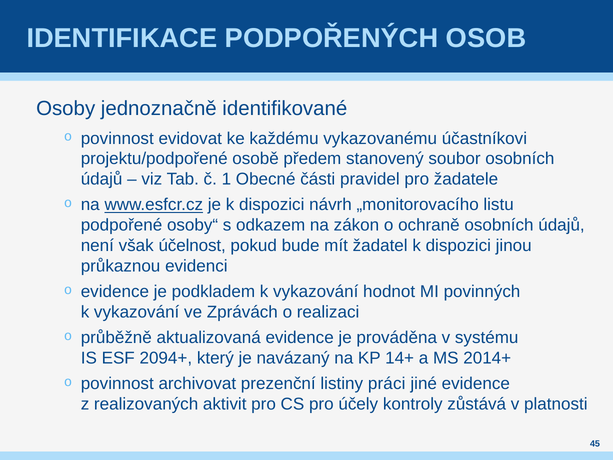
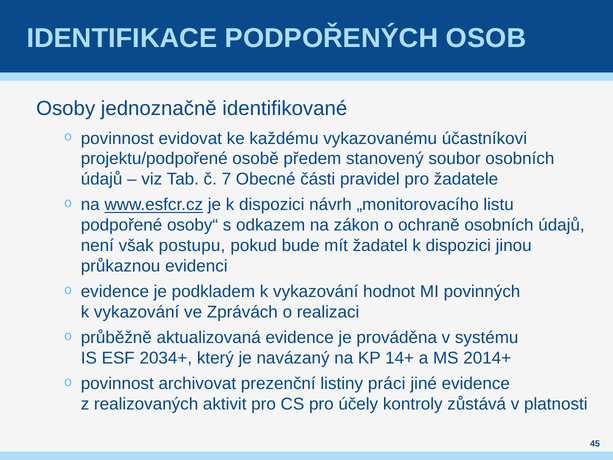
1: 1 -> 7
účelnost: účelnost -> postupu
2094+: 2094+ -> 2034+
